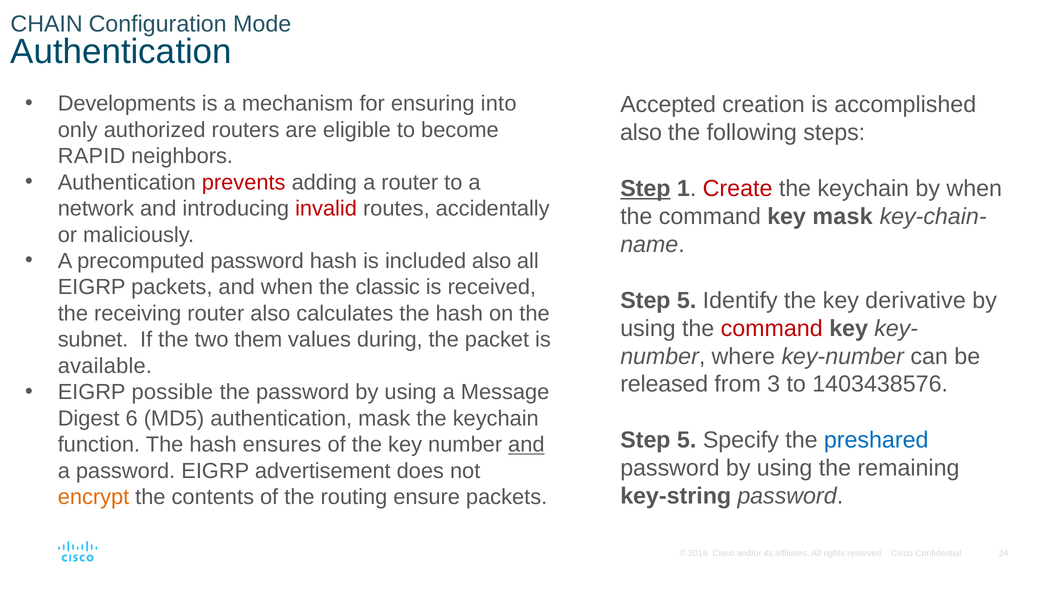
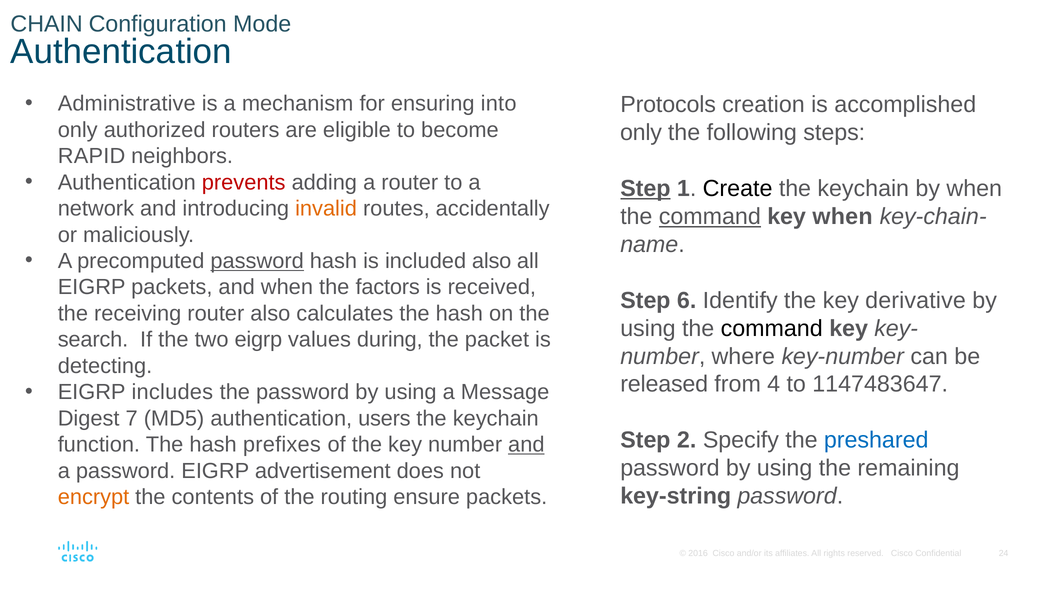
Developments: Developments -> Administrative
Accepted: Accepted -> Protocols
also at (641, 133): also -> only
Create colour: red -> black
invalid colour: red -> orange
command at (710, 216) underline: none -> present
key mask: mask -> when
password at (257, 261) underline: none -> present
classic: classic -> factors
5 at (687, 300): 5 -> 6
command at (772, 328) colour: red -> black
subnet: subnet -> search
two them: them -> eigrp
available: available -> detecting
3: 3 -> 4
1403438576: 1403438576 -> 1147483647
possible: possible -> includes
6: 6 -> 7
authentication mask: mask -> users
5 at (687, 440): 5 -> 2
ensures: ensures -> prefixes
